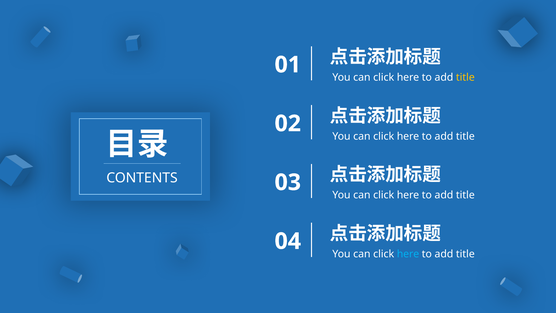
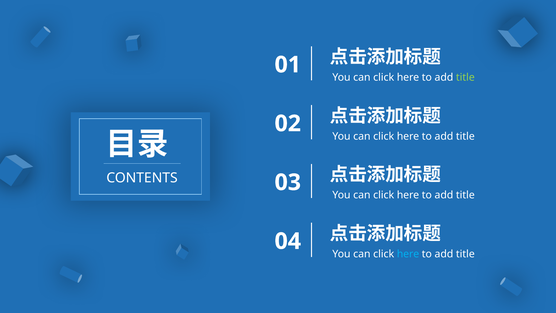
title at (465, 77) colour: yellow -> light green
